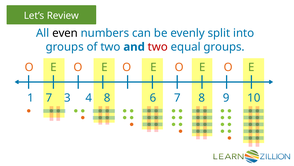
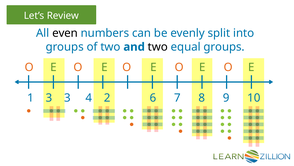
two at (158, 47) colour: red -> black
1 7: 7 -> 3
4 8: 8 -> 2
